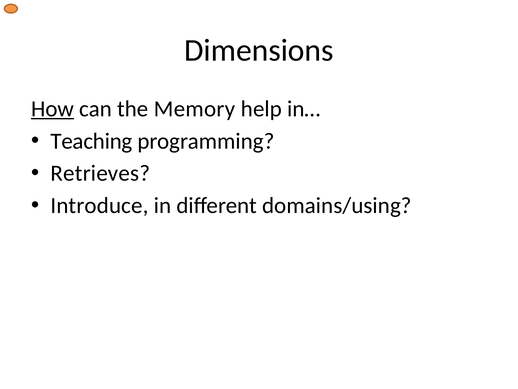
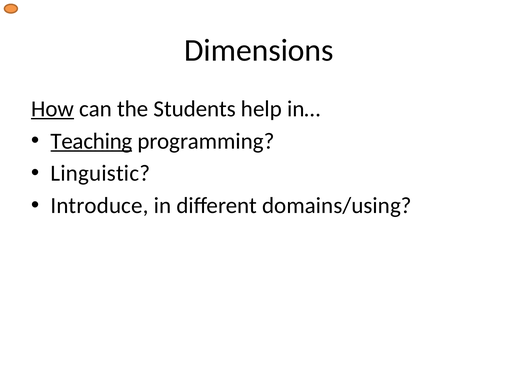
Memory: Memory -> Students
Teaching underline: none -> present
Retrieves: Retrieves -> Linguistic
